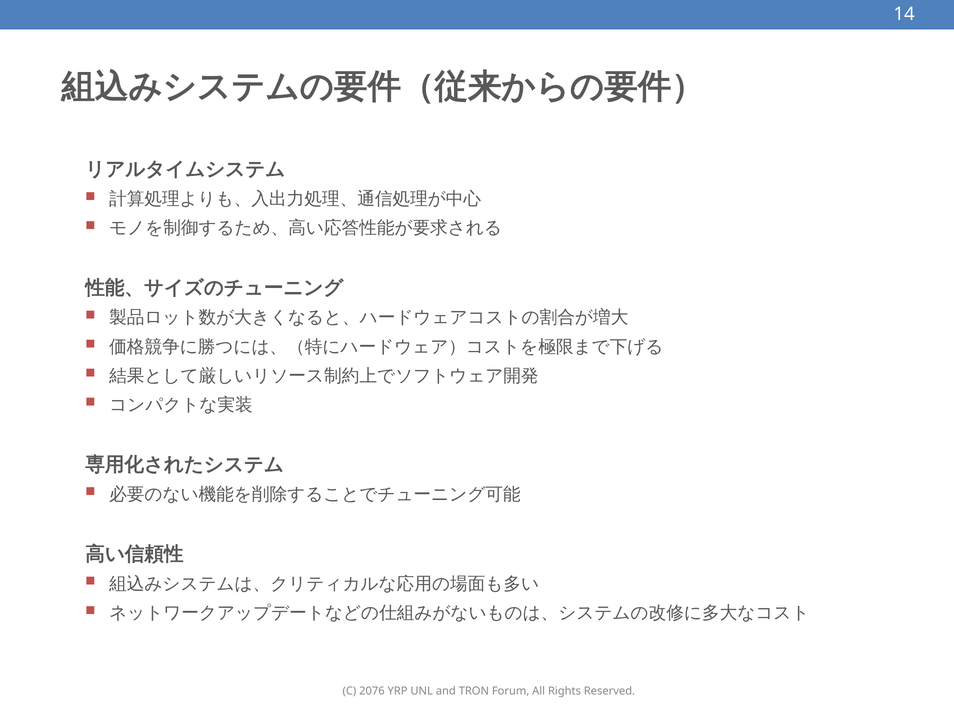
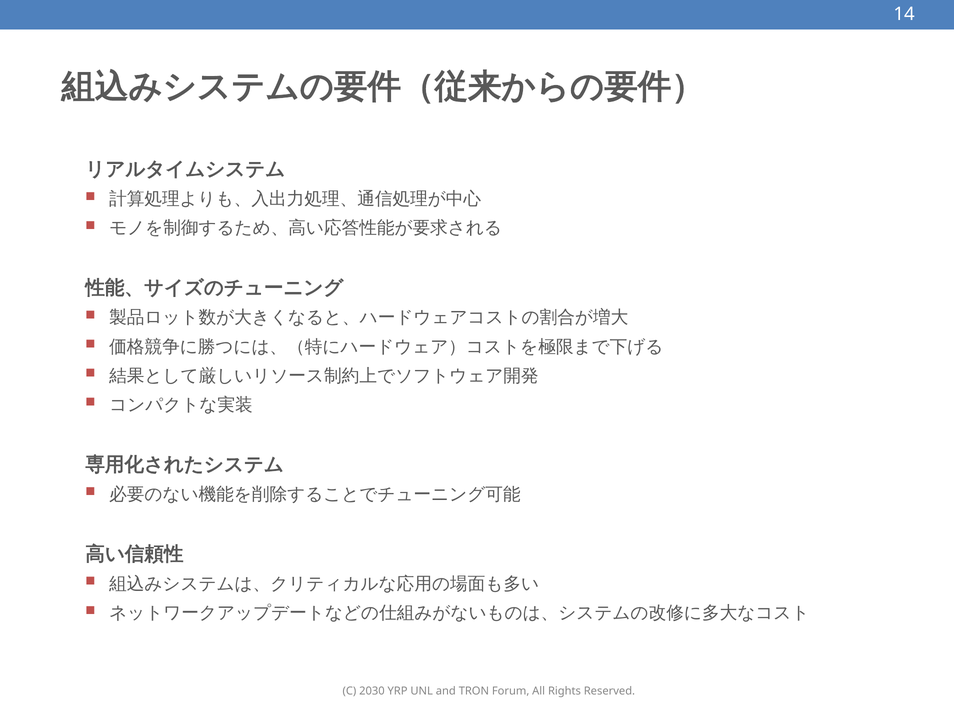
2076: 2076 -> 2030
